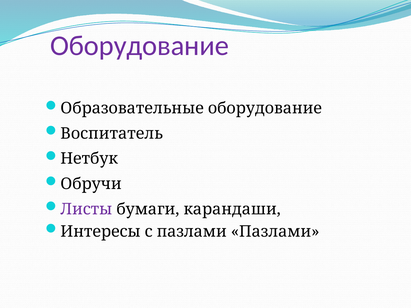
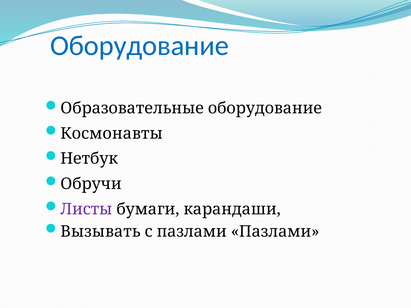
Оборудование at (140, 46) colour: purple -> blue
Воспитатель: Воспитатель -> Космонавты
Интересы: Интересы -> Вызывать
